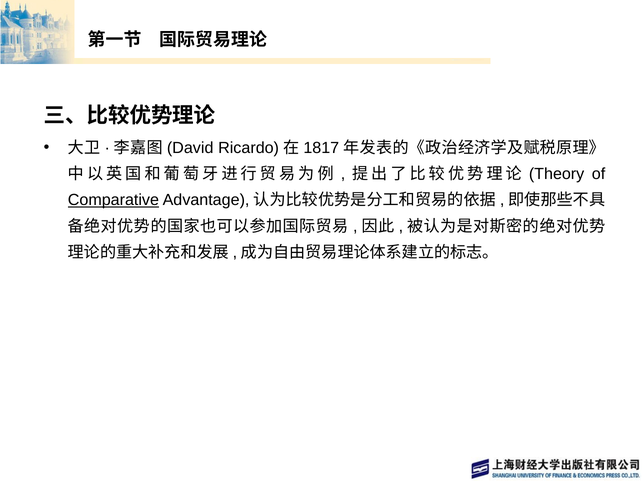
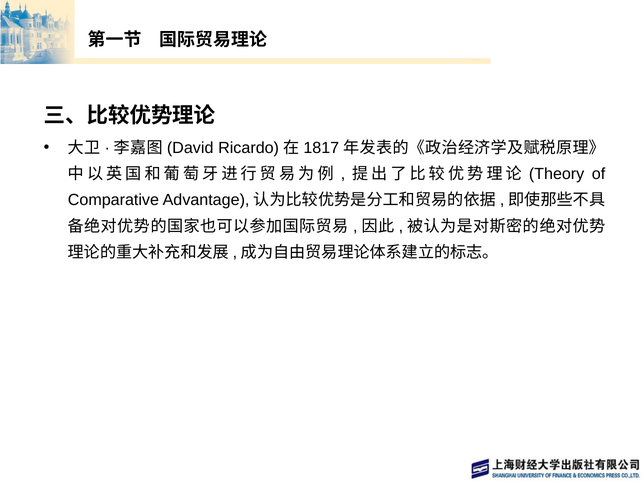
Comparative underline: present -> none
